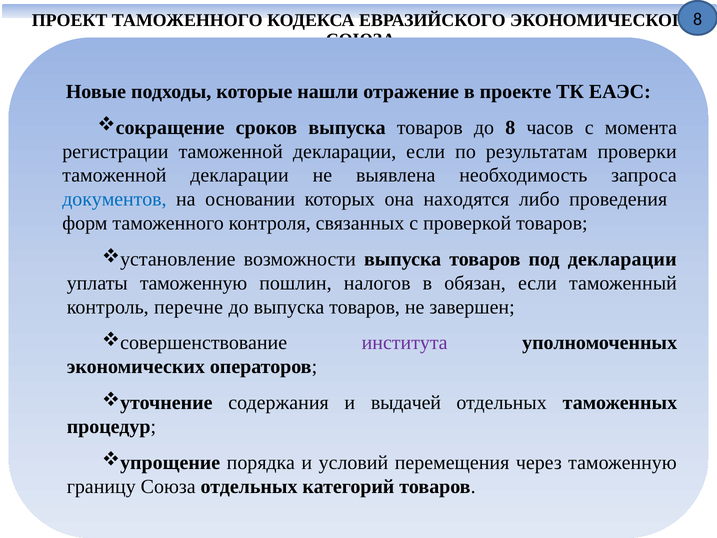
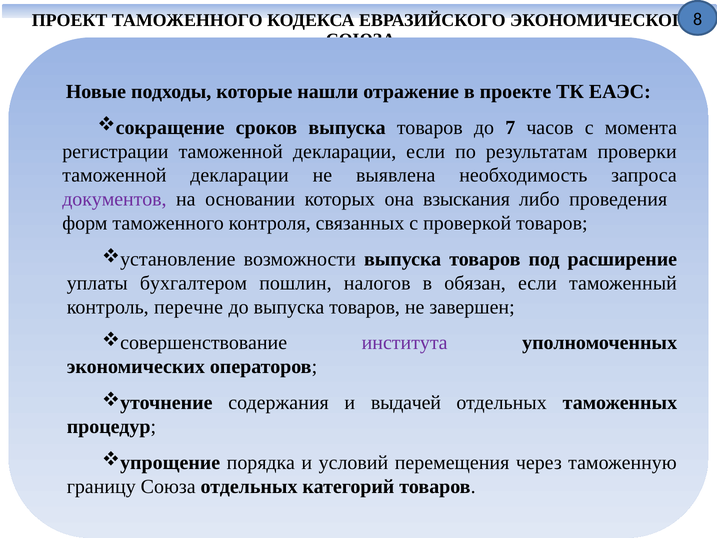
до 8: 8 -> 7
документов colour: blue -> purple
находятся: находятся -> взыскания
под декларации: декларации -> расширение
уплаты таможенную: таможенную -> бухгалтером
